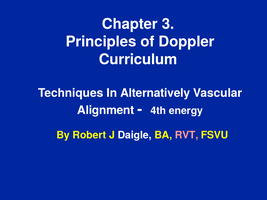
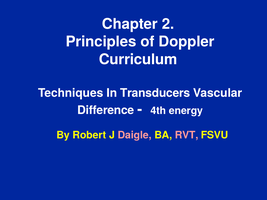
3: 3 -> 2
Alternatively: Alternatively -> Transducers
Alignment: Alignment -> Difference
Daigle colour: white -> pink
